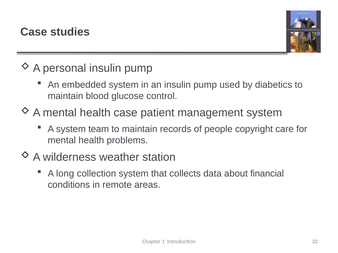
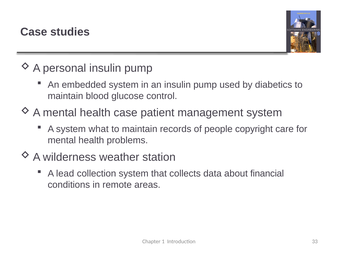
team: team -> what
long: long -> lead
